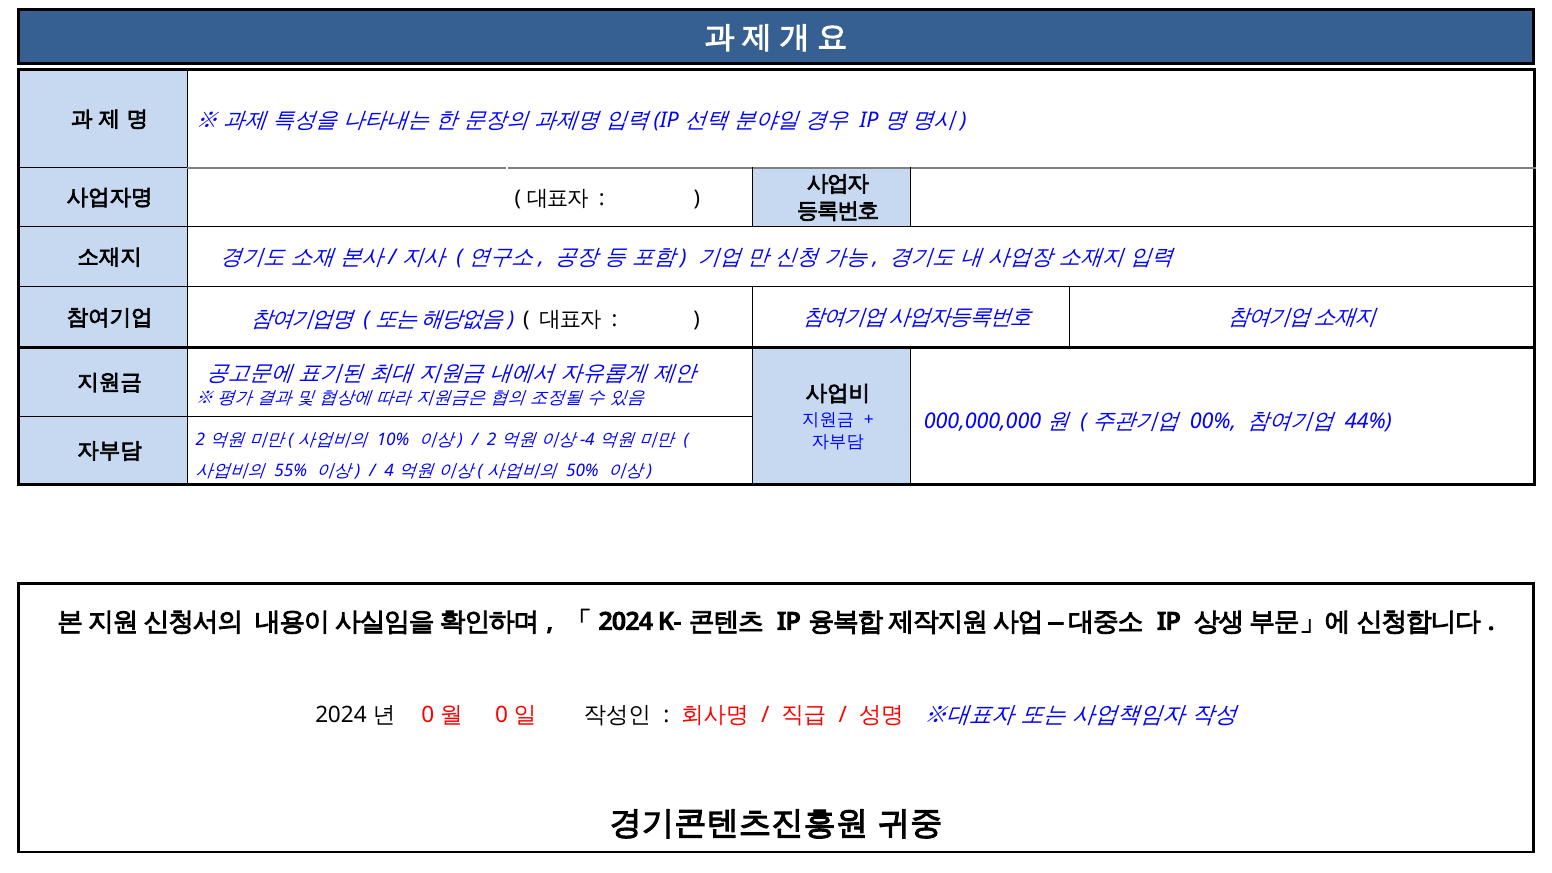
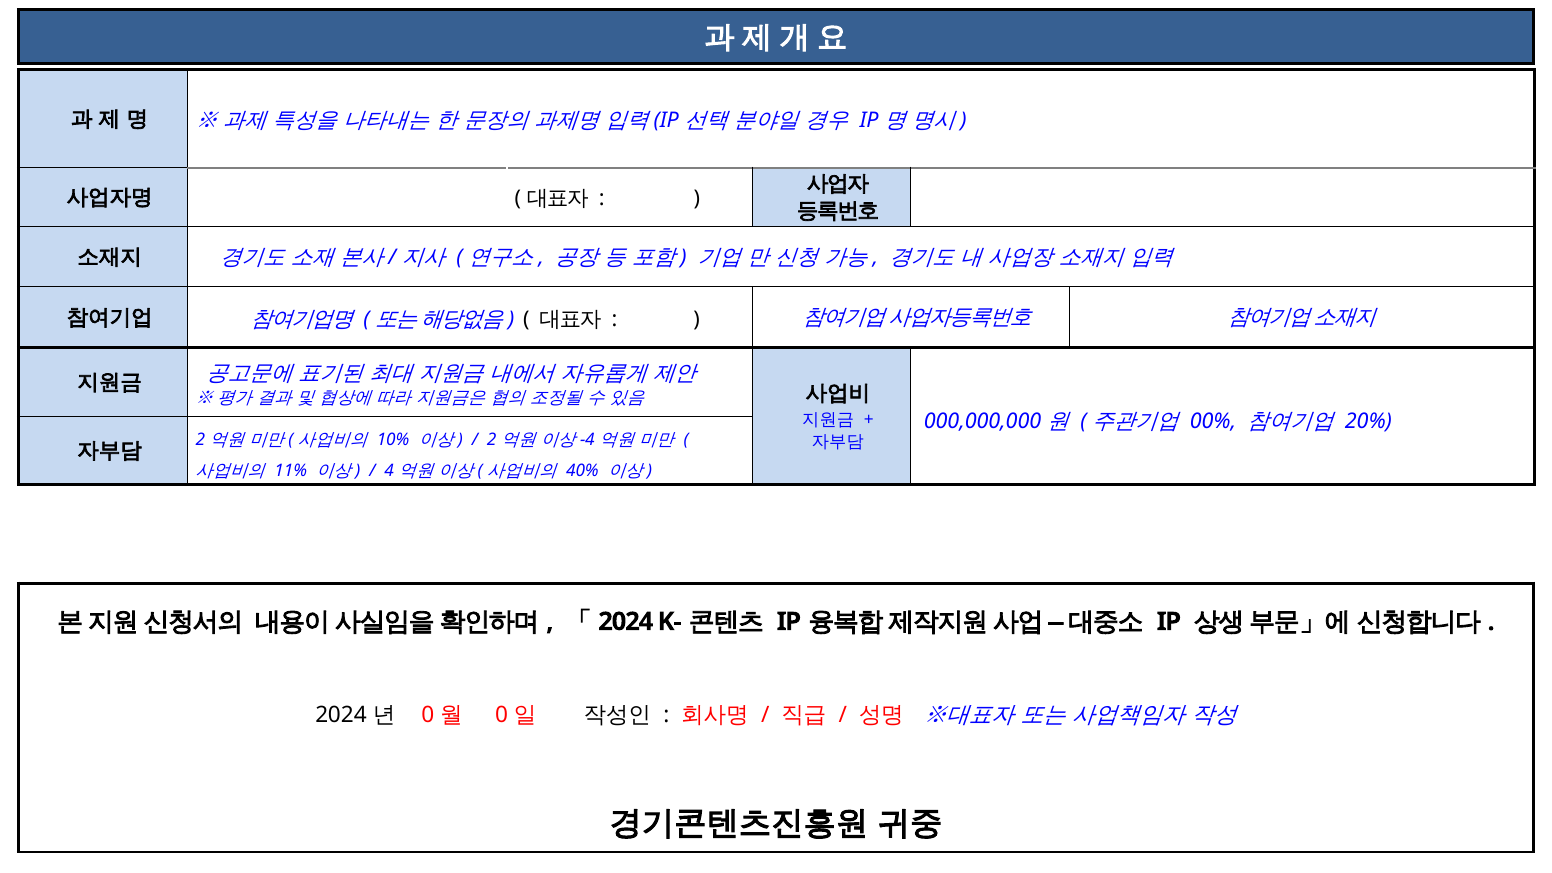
44%: 44% -> 20%
55%: 55% -> 11%
50%: 50% -> 40%
